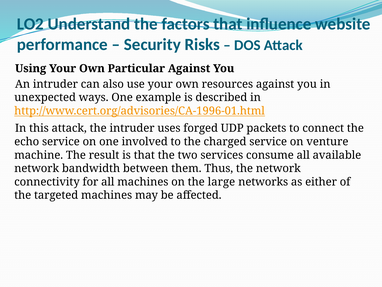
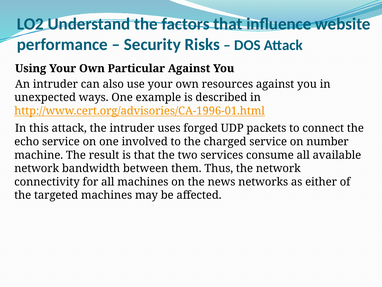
venture: venture -> number
large: large -> news
